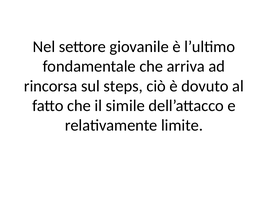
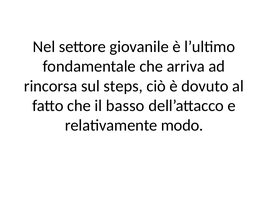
simile: simile -> basso
limite: limite -> modo
